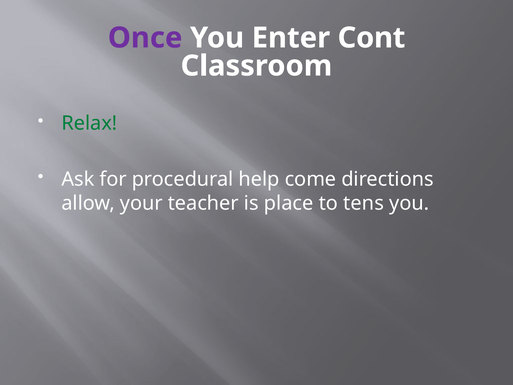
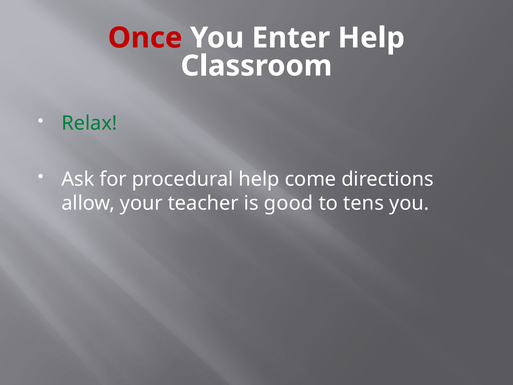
Once colour: purple -> red
Enter Cont: Cont -> Help
place: place -> good
